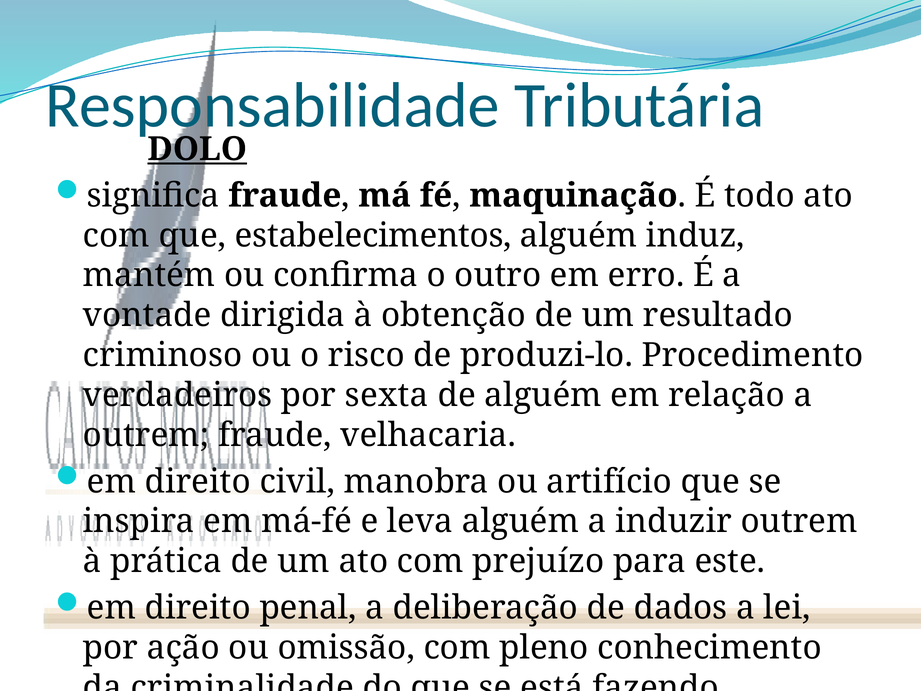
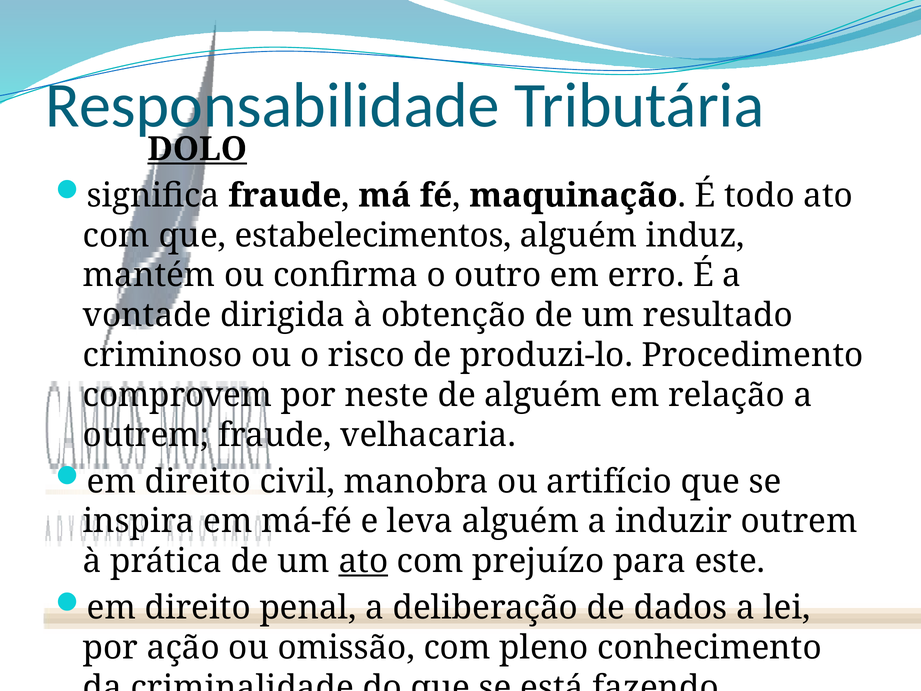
verdadeiros: verdadeiros -> comprovem
sexta: sexta -> neste
ato at (363, 561) underline: none -> present
